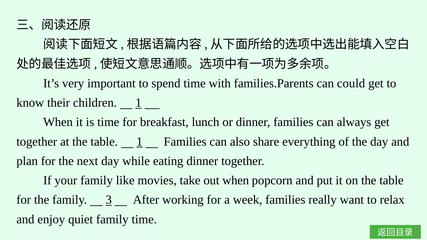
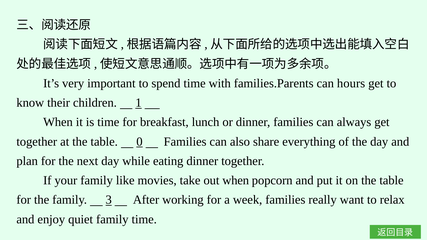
could: could -> hours
table 1: 1 -> 0
